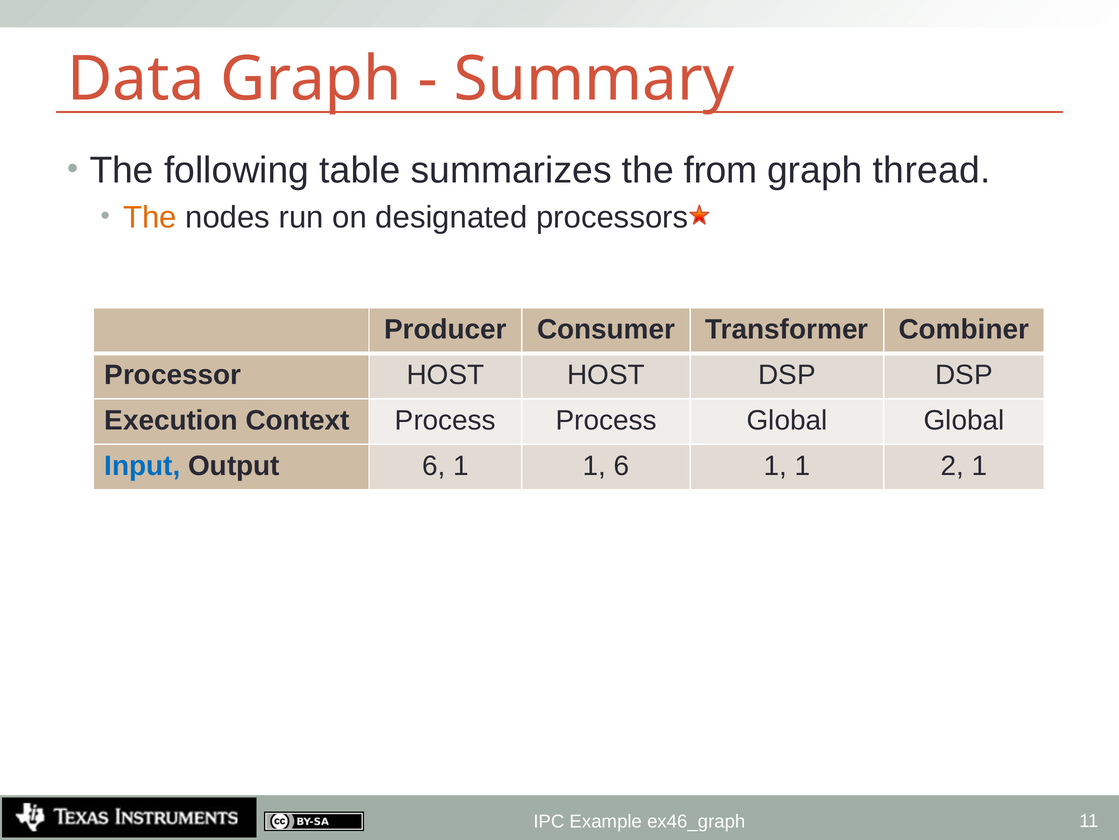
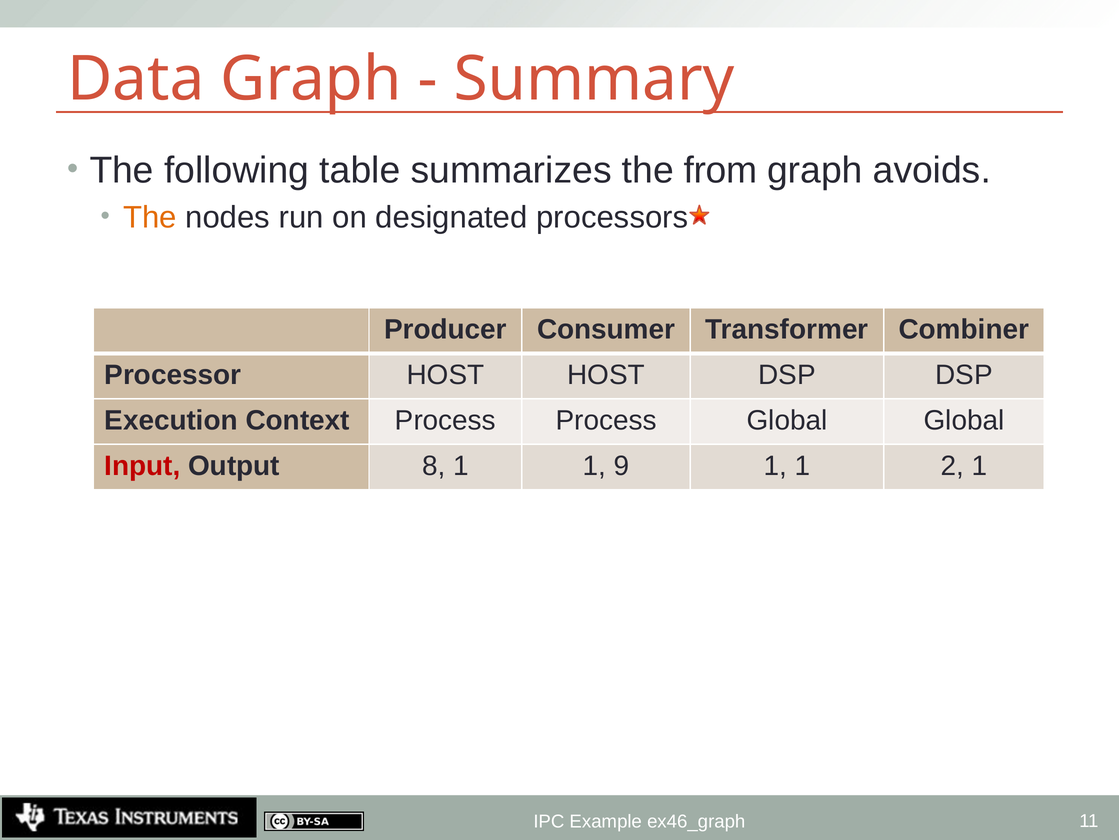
thread: thread -> avoids
Input colour: blue -> red
Output 6: 6 -> 8
1 6: 6 -> 9
